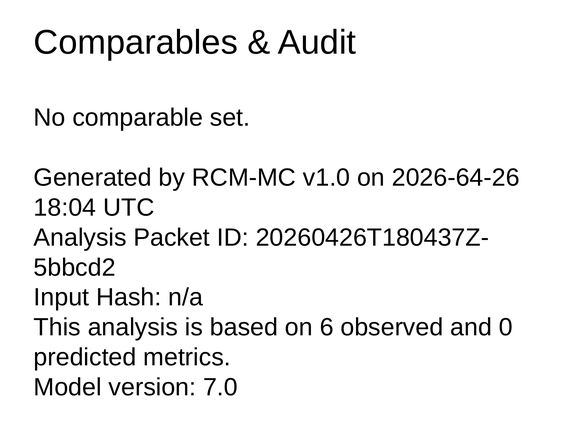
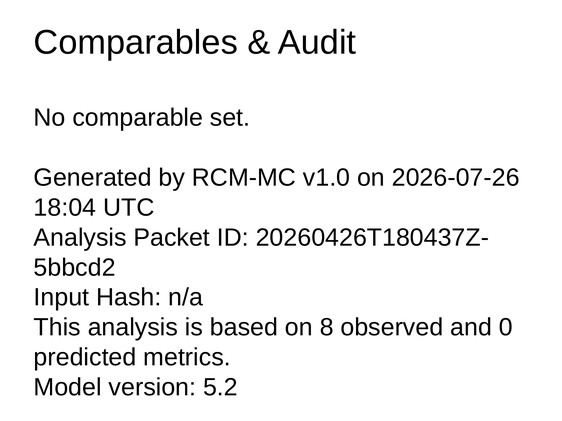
2026-64-26: 2026-64-26 -> 2026-07-26
6: 6 -> 8
7.0: 7.0 -> 5.2
